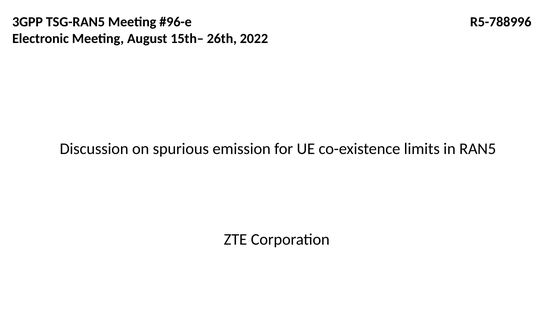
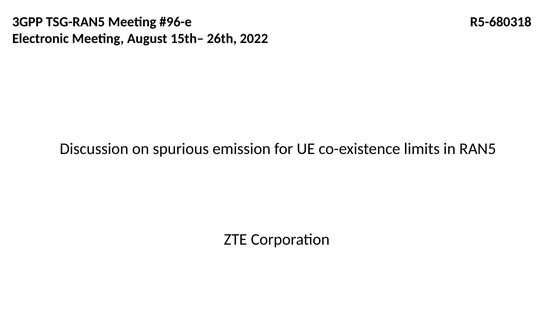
R5-788996: R5-788996 -> R5-680318
